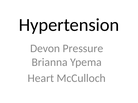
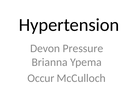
Heart: Heart -> Occur
